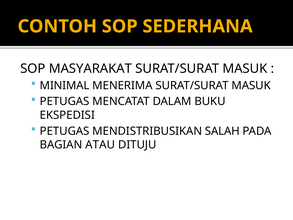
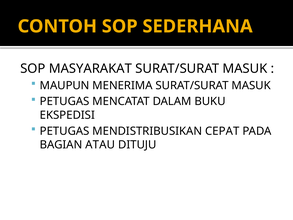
MINIMAL: MINIMAL -> MAUPUN
SALAH: SALAH -> CEPAT
